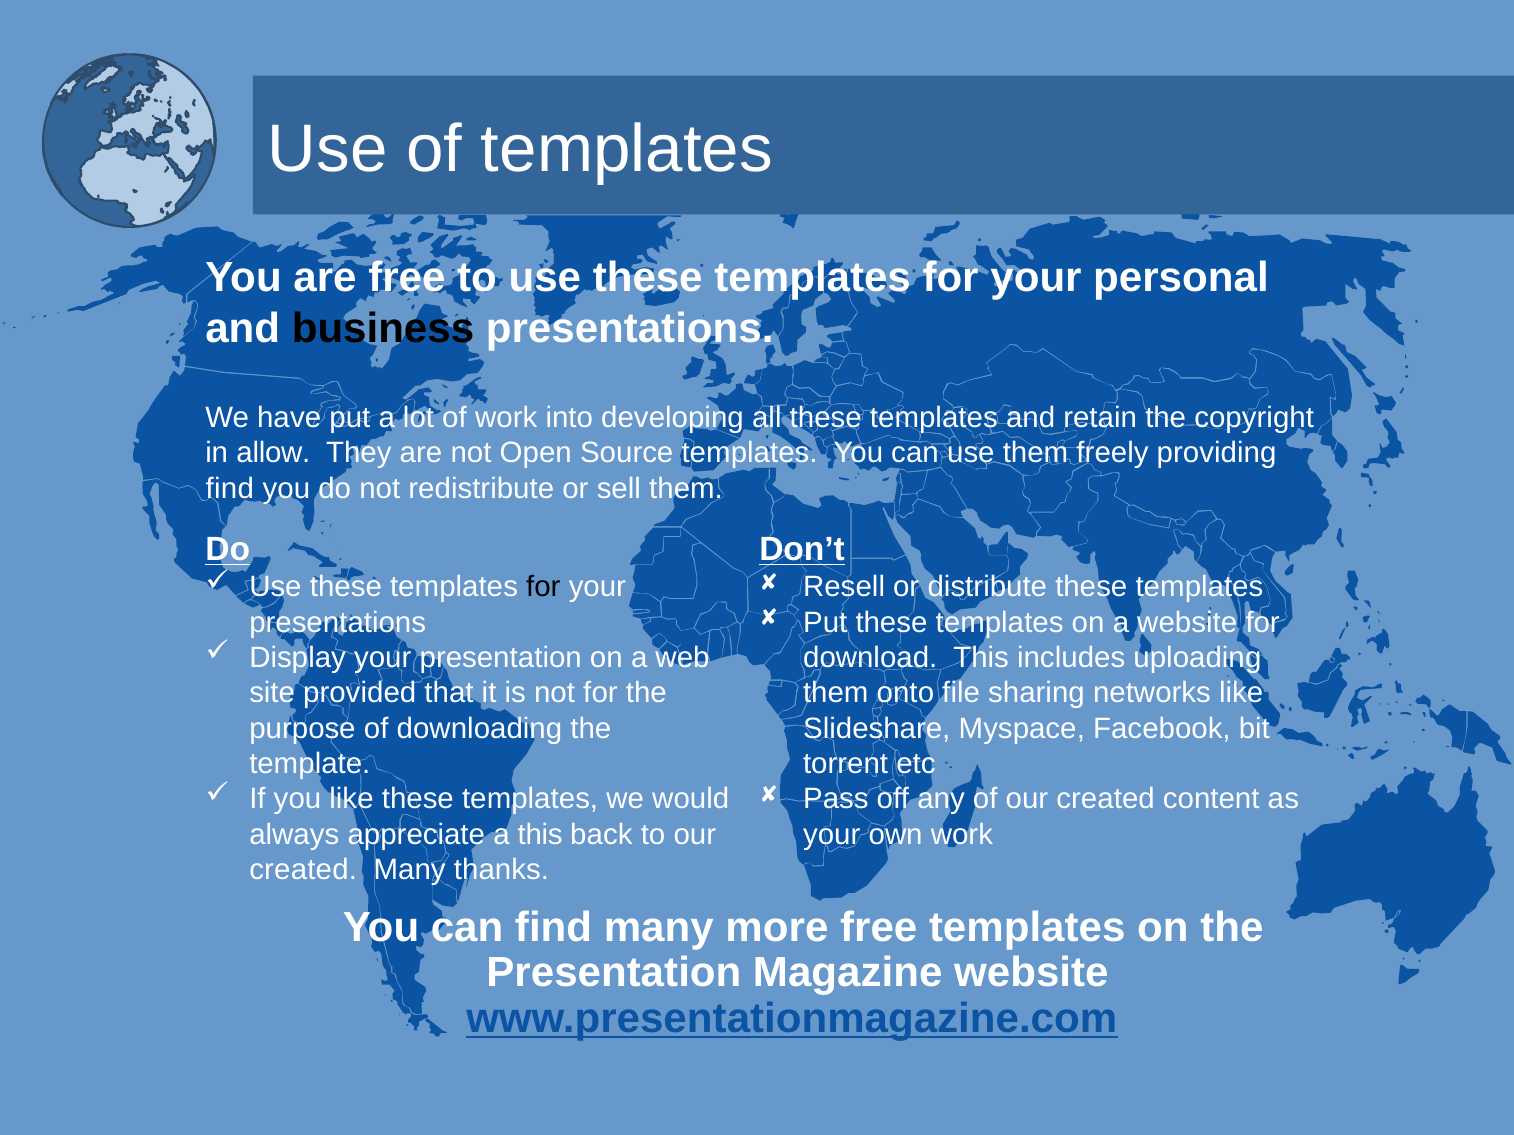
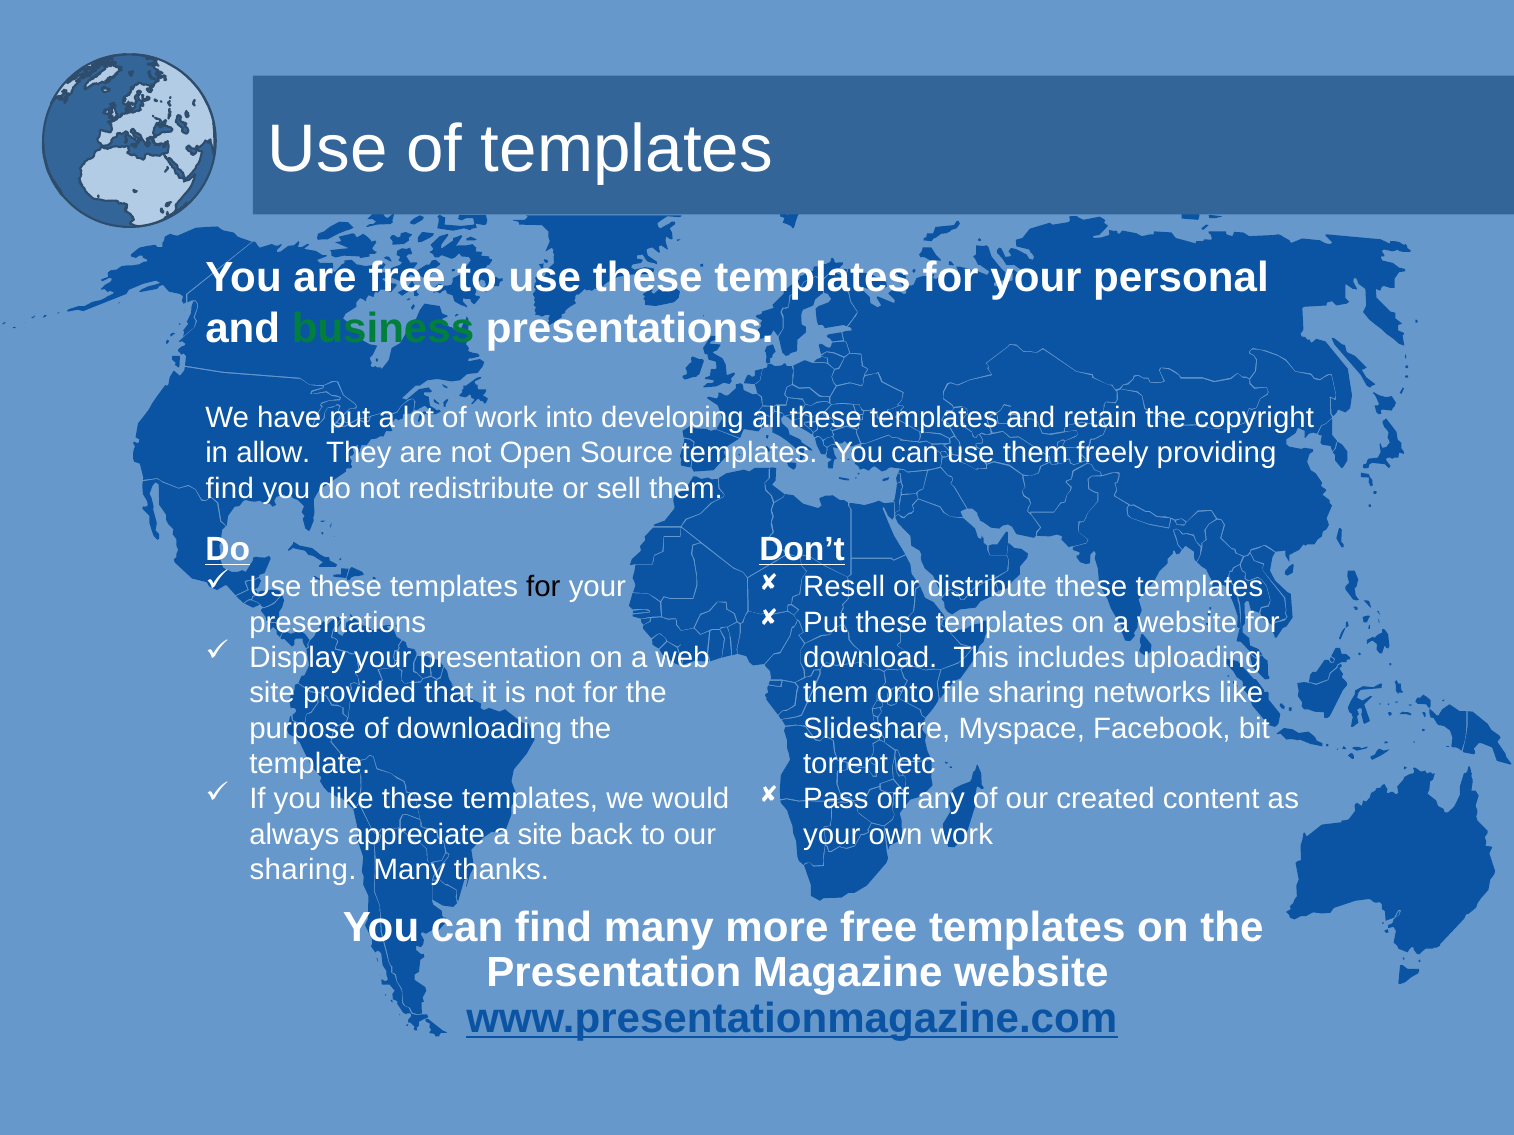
business colour: black -> green
a this: this -> site
created at (303, 870): created -> sharing
